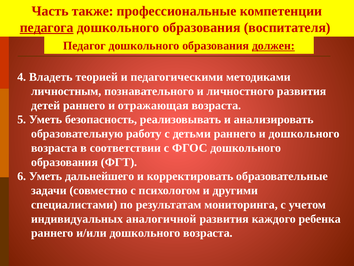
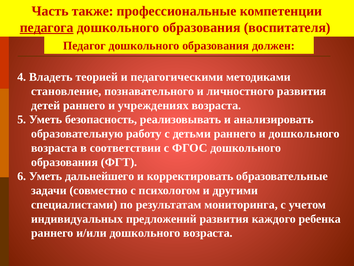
должен underline: present -> none
личностным: личностным -> становление
отражающая: отражающая -> учреждениях
аналогичной: аналогичной -> предложений
